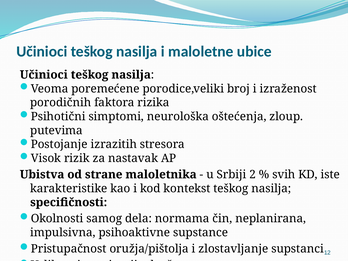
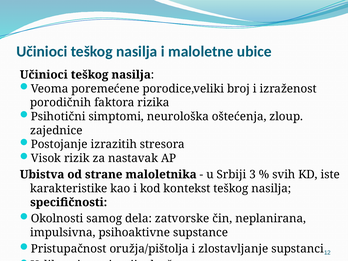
putevima: putevima -> zajednice
2: 2 -> 3
normama: normama -> zatvorske
